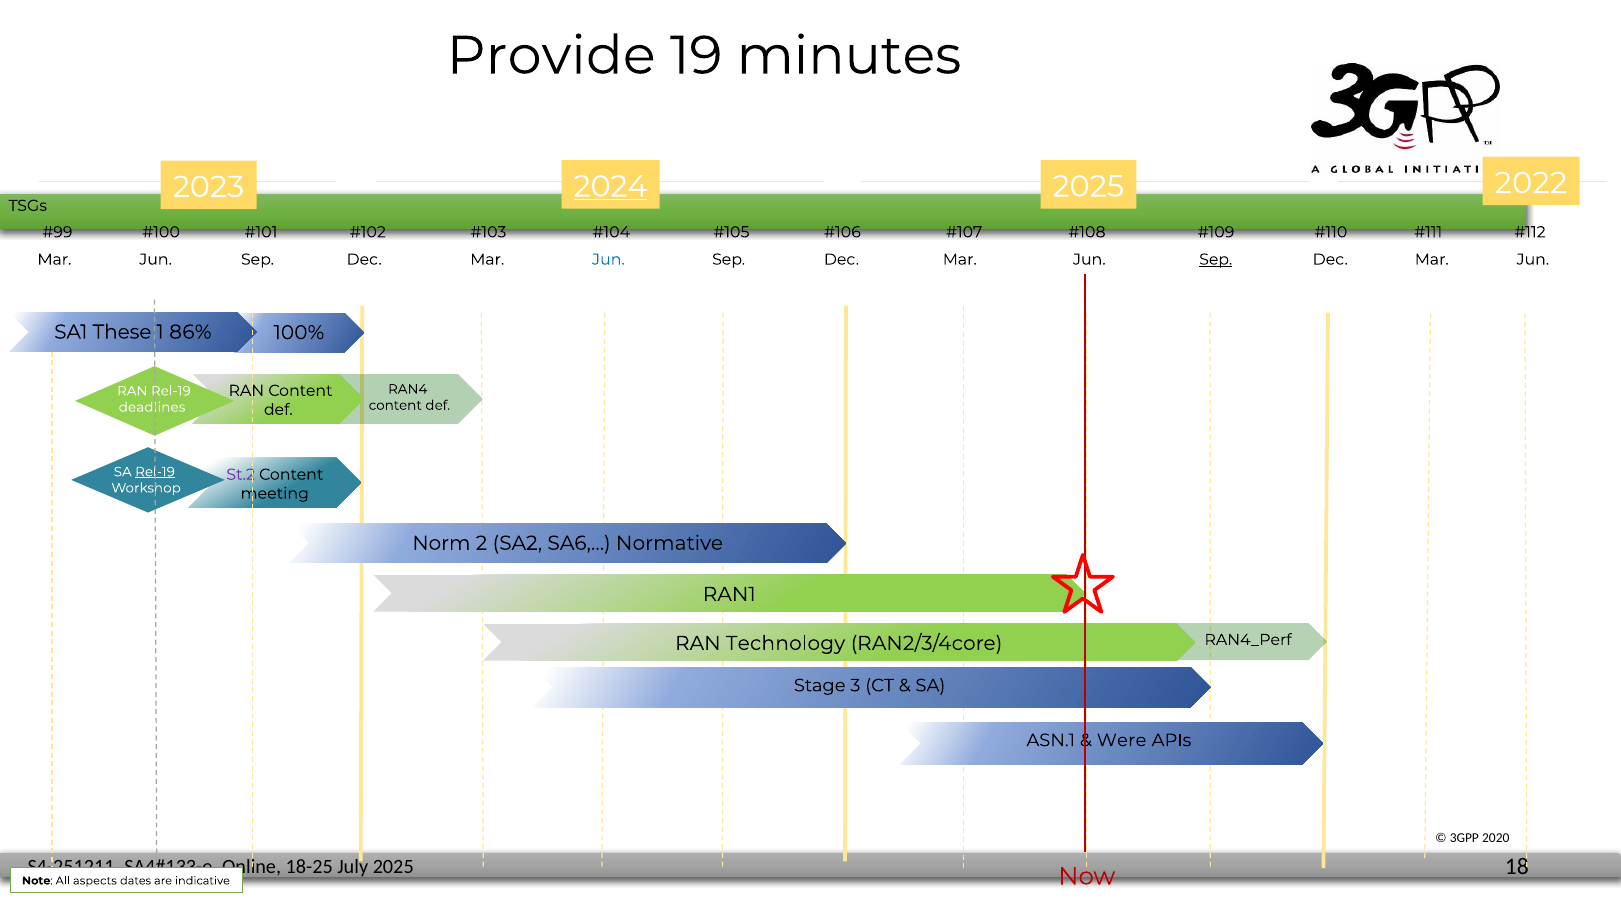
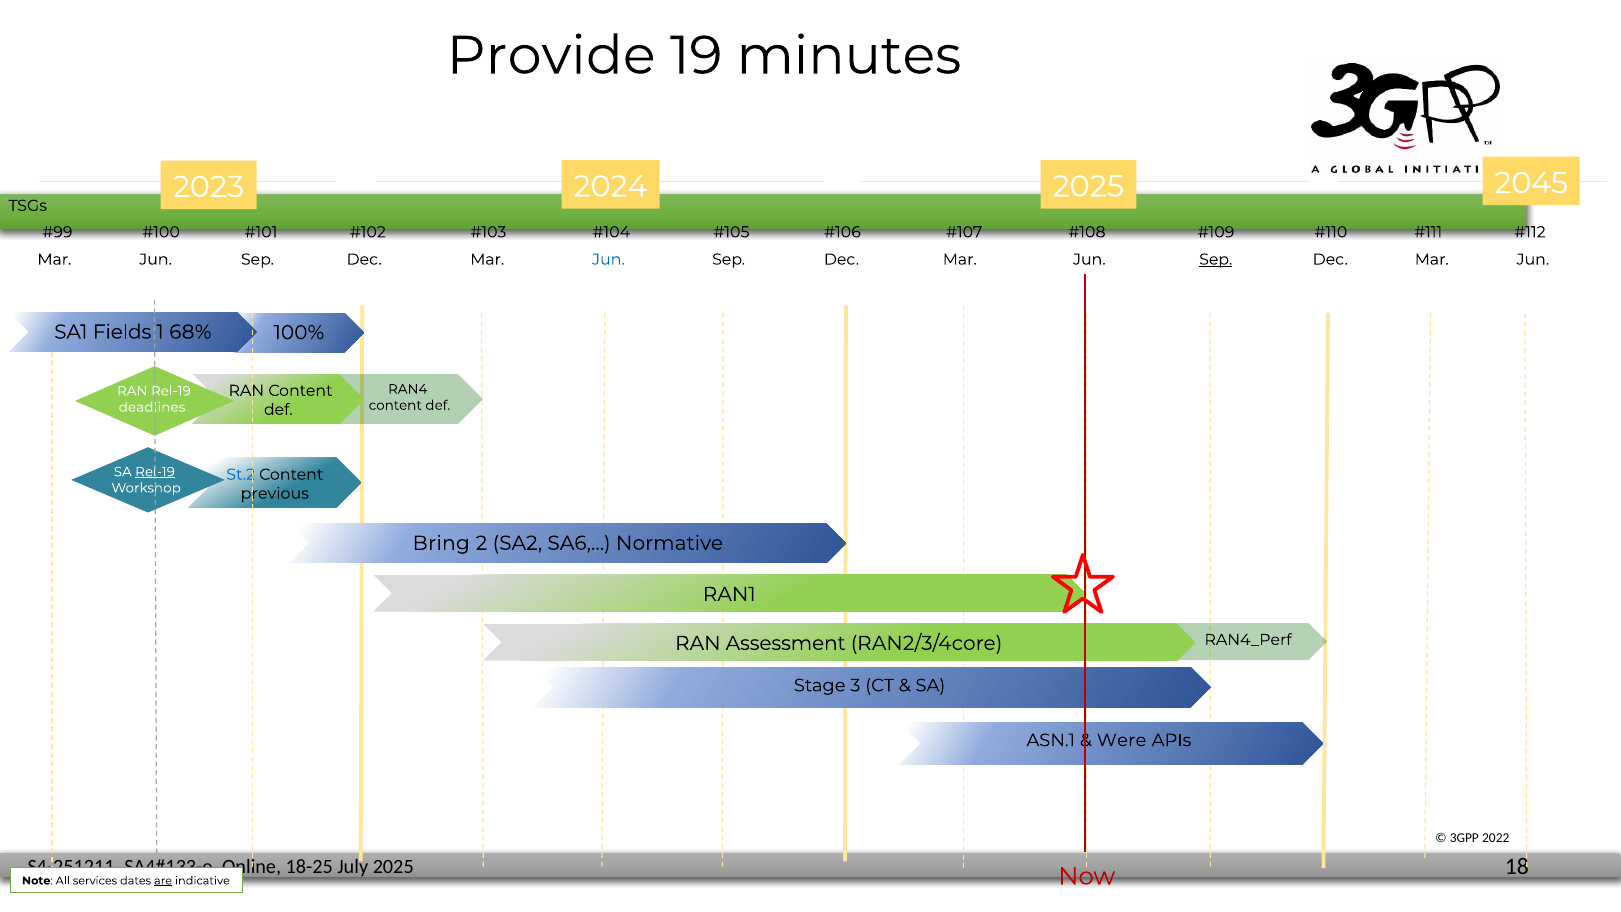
2022: 2022 -> 2045
2024 underline: present -> none
These: These -> Fields
86%: 86% -> 68%
St.2 colour: purple -> blue
meeting: meeting -> previous
Norm: Norm -> Bring
Technology: Technology -> Assessment
2020: 2020 -> 2022
aspects: aspects -> services
are underline: none -> present
